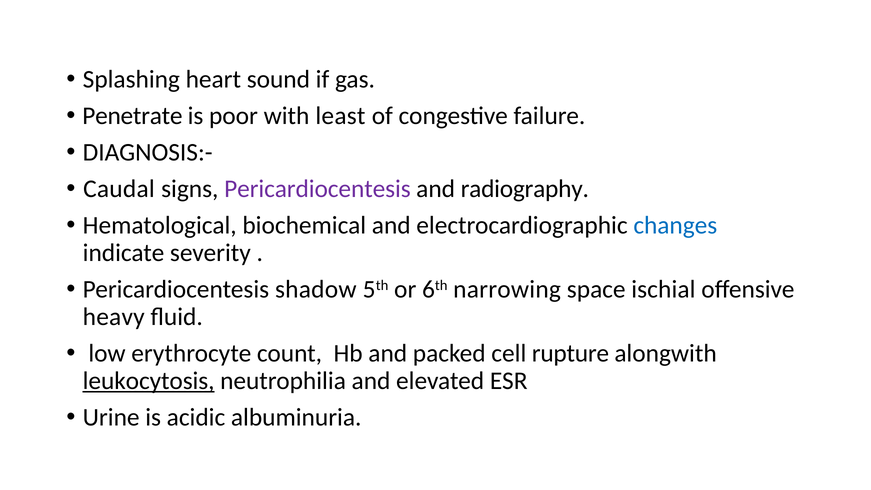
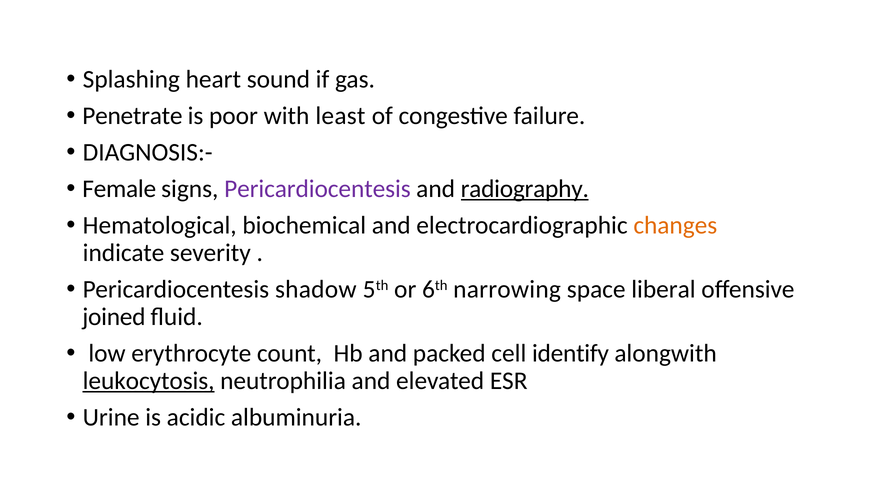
Caudal: Caudal -> Female
radiography underline: none -> present
changes colour: blue -> orange
ischial: ischial -> liberal
heavy: heavy -> joined
rupture: rupture -> identify
